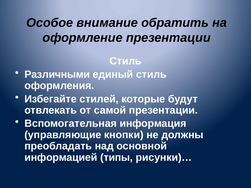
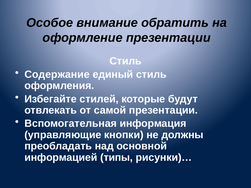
Различными: Различными -> Содержание
